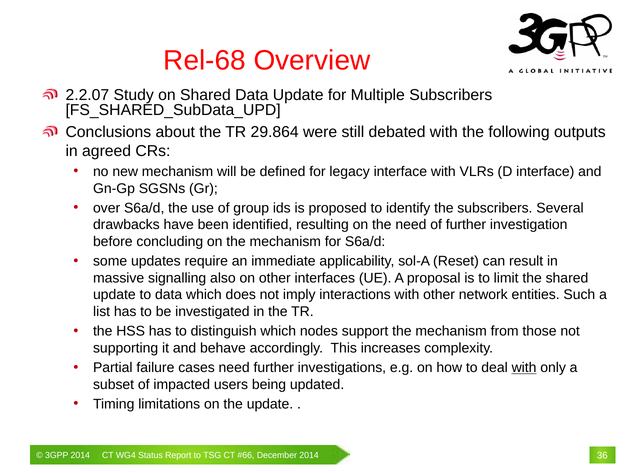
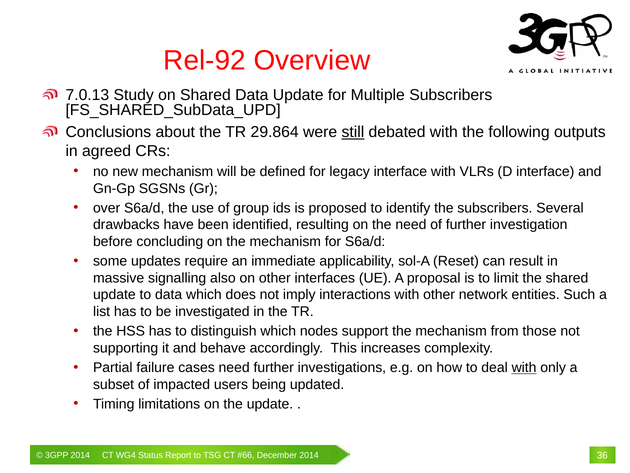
Rel-68: Rel-68 -> Rel-92
2.2.07: 2.2.07 -> 7.0.13
still underline: none -> present
